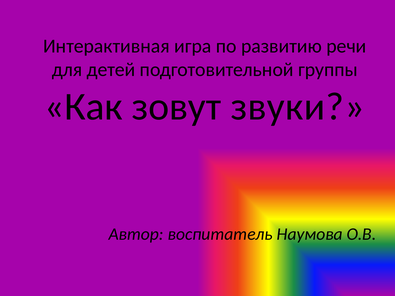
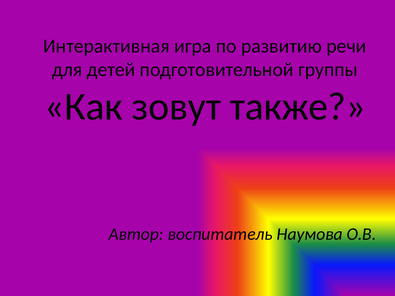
звуки: звуки -> также
